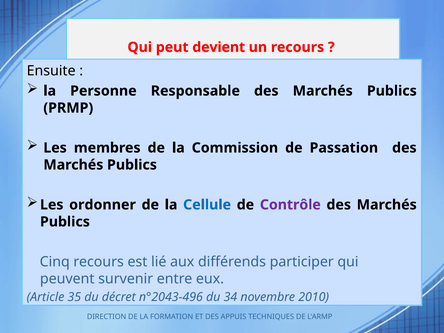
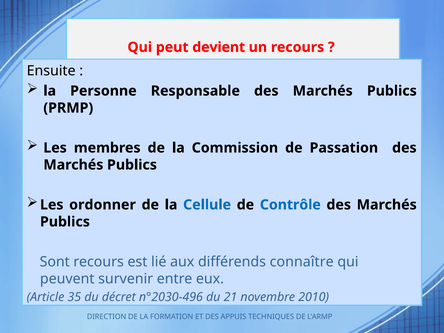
Contrôle colour: purple -> blue
Cinq: Cinq -> Sont
participer: participer -> connaître
n°2043-496: n°2043-496 -> n°2030-496
34: 34 -> 21
